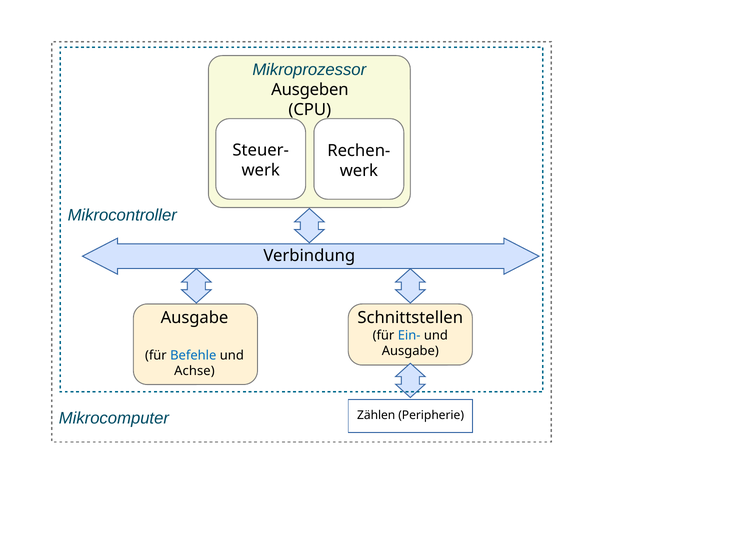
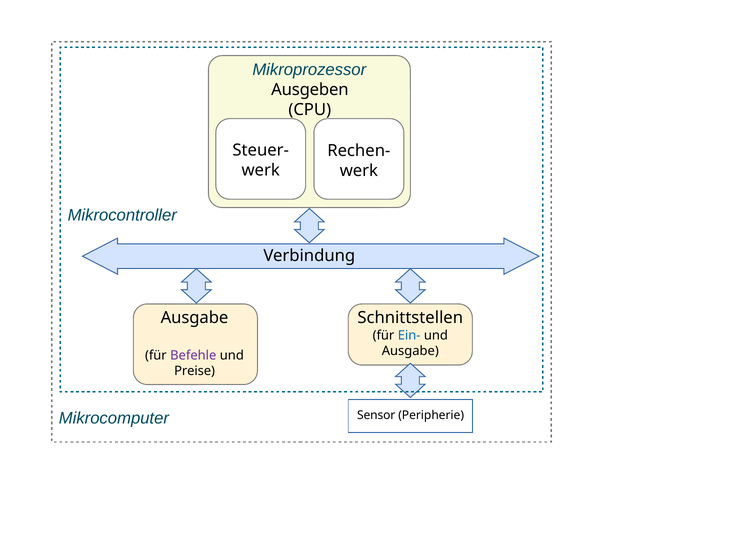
Befehle colour: blue -> purple
Achse: Achse -> Preise
Zählen: Zählen -> Sensor
